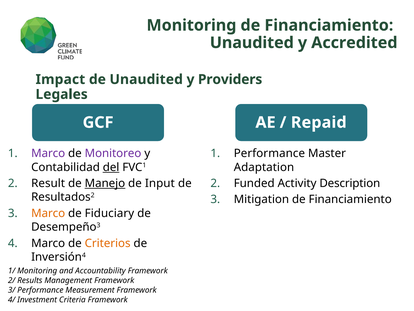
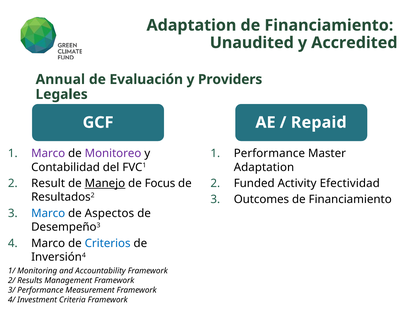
Monitoring at (191, 25): Monitoring -> Adaptation
Impact: Impact -> Annual
de Unaudited: Unaudited -> Evaluación
del underline: present -> none
Input: Input -> Focus
Description: Description -> Efectividad
Mitigation: Mitigation -> Outcomes
Marco at (48, 213) colour: orange -> blue
Fiduciary: Fiduciary -> Aspectos
Criterios colour: orange -> blue
